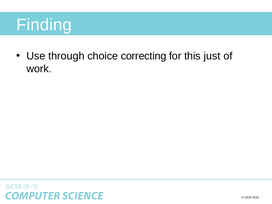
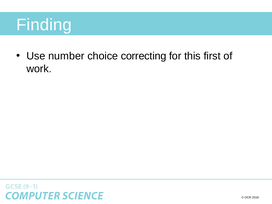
through: through -> number
just: just -> first
